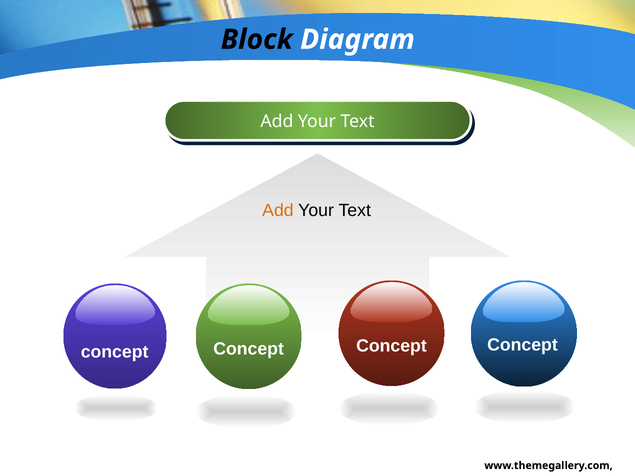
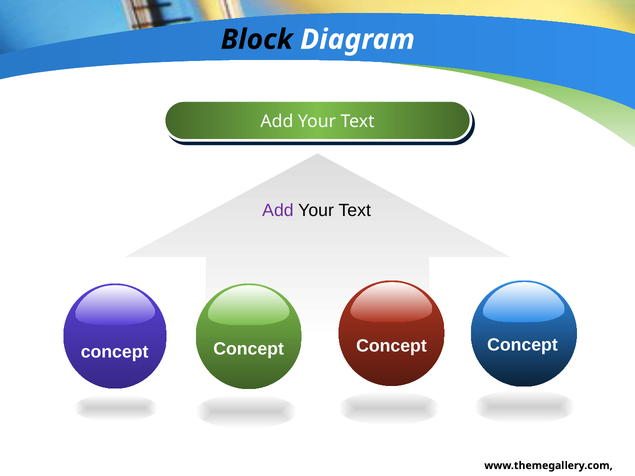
Add at (278, 211) colour: orange -> purple
